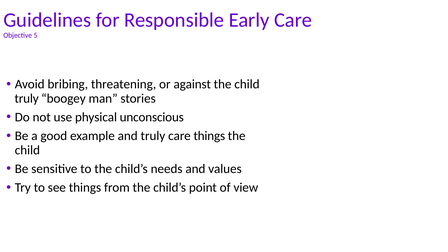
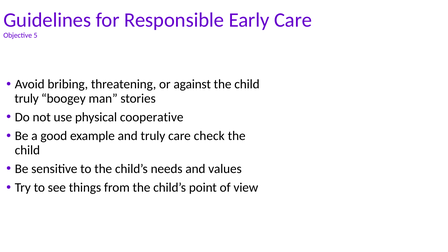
unconscious: unconscious -> cooperative
care things: things -> check
